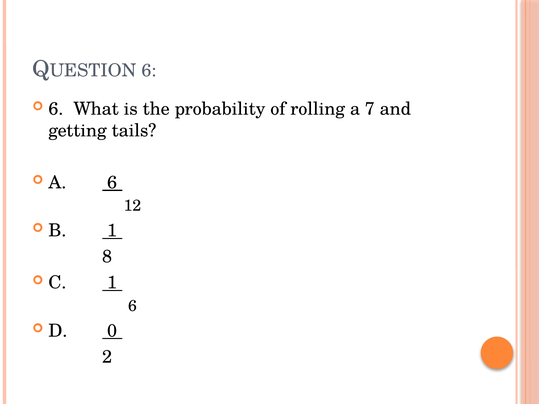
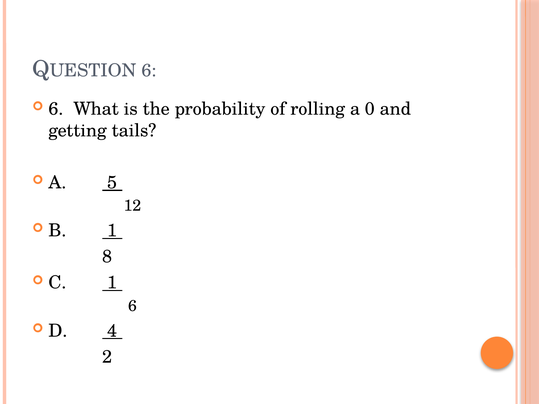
7: 7 -> 0
A 6: 6 -> 5
0: 0 -> 4
